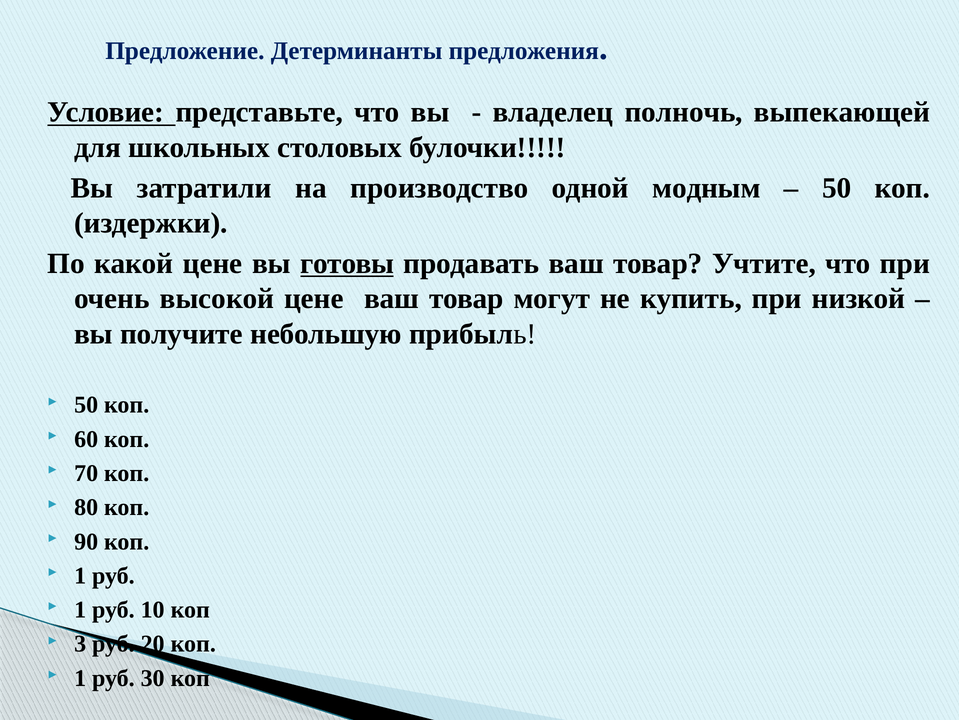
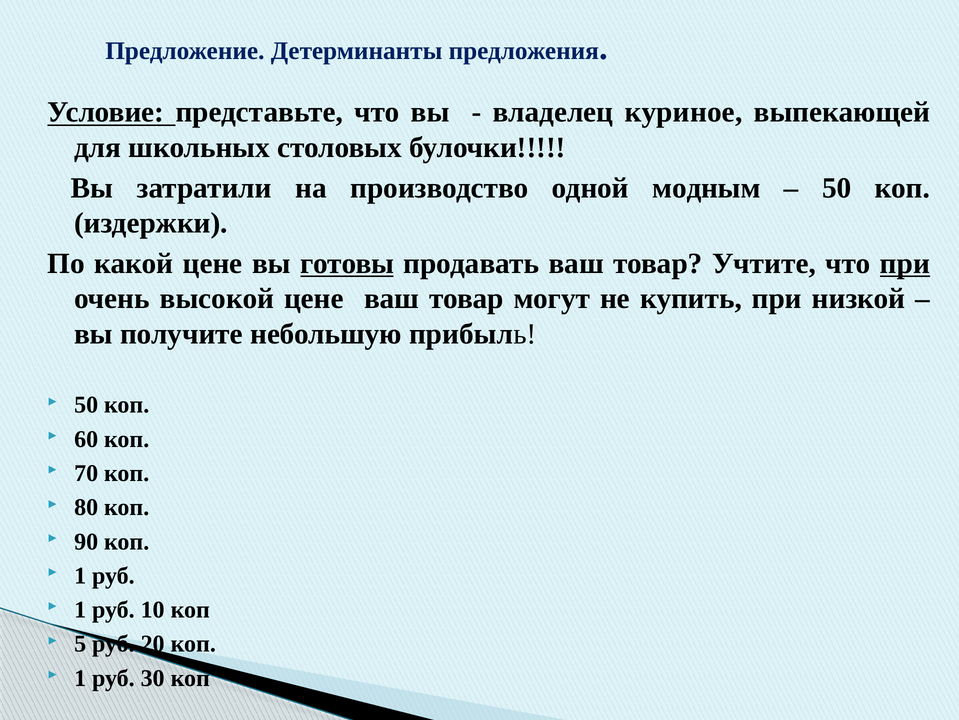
полночь: полночь -> куриное
при at (905, 263) underline: none -> present
3: 3 -> 5
